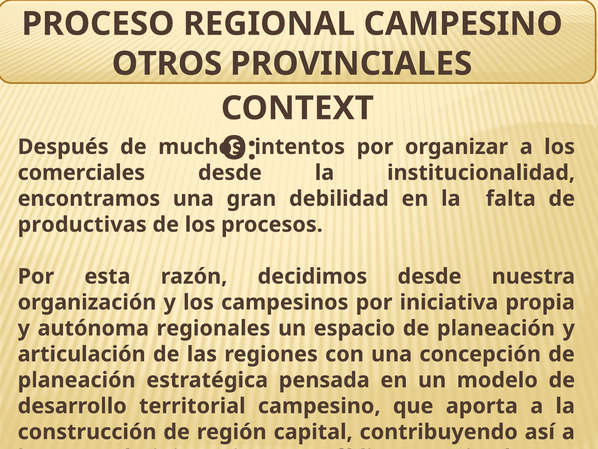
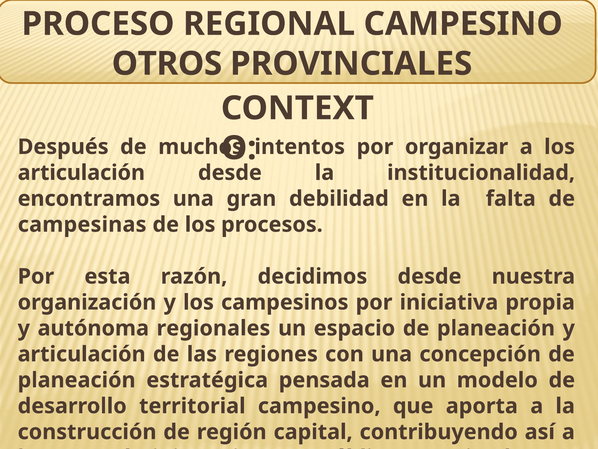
comerciales at (81, 173): comerciales -> articulación
productivas: productivas -> campesinas
